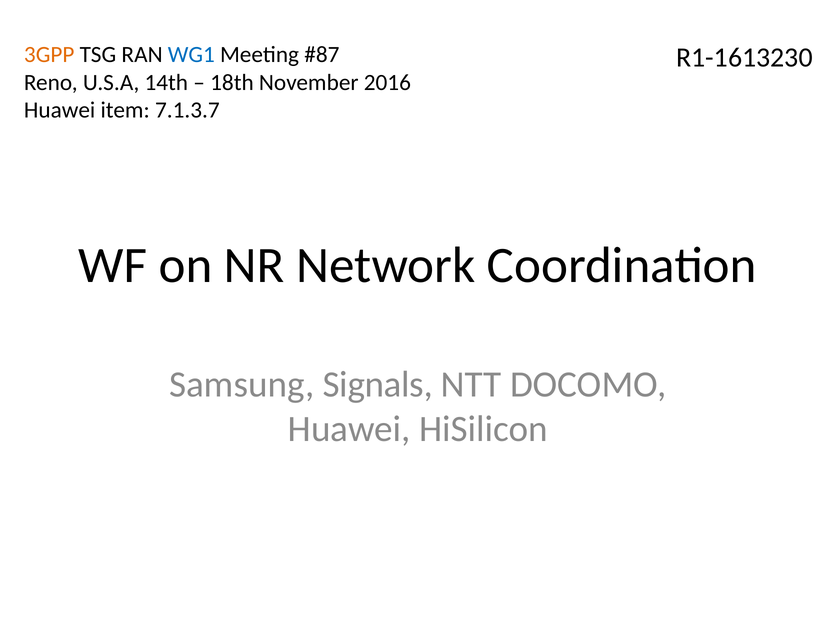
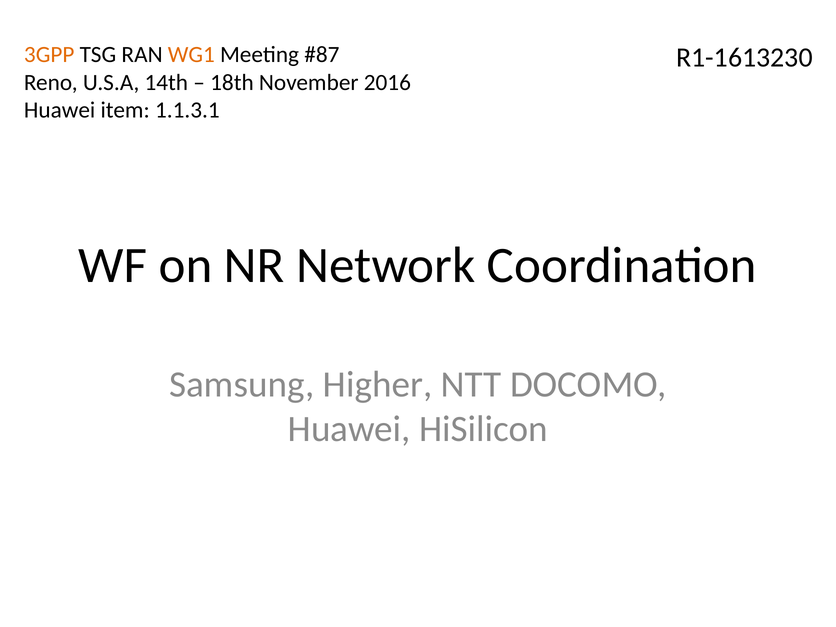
WG1 colour: blue -> orange
7.1.3.7: 7.1.3.7 -> 1.1.3.1
Signals: Signals -> Higher
